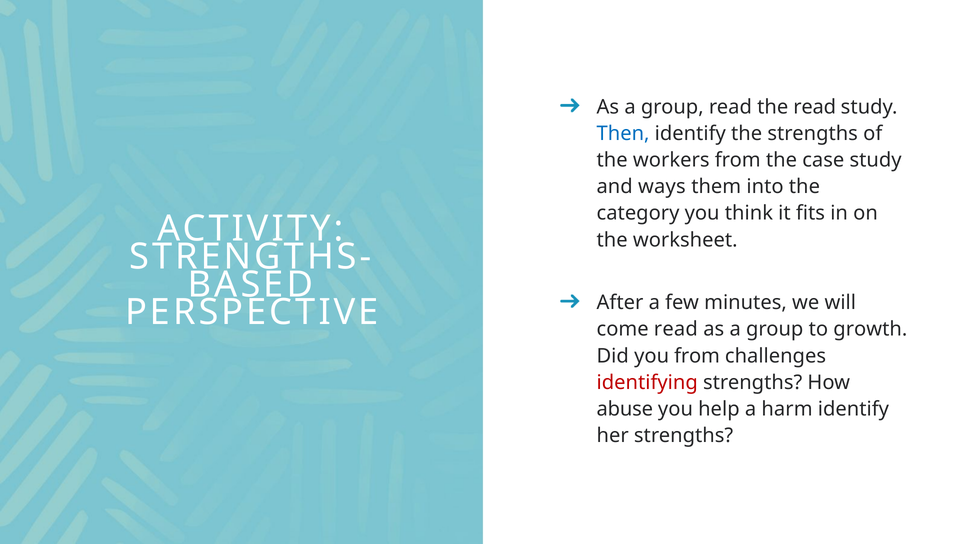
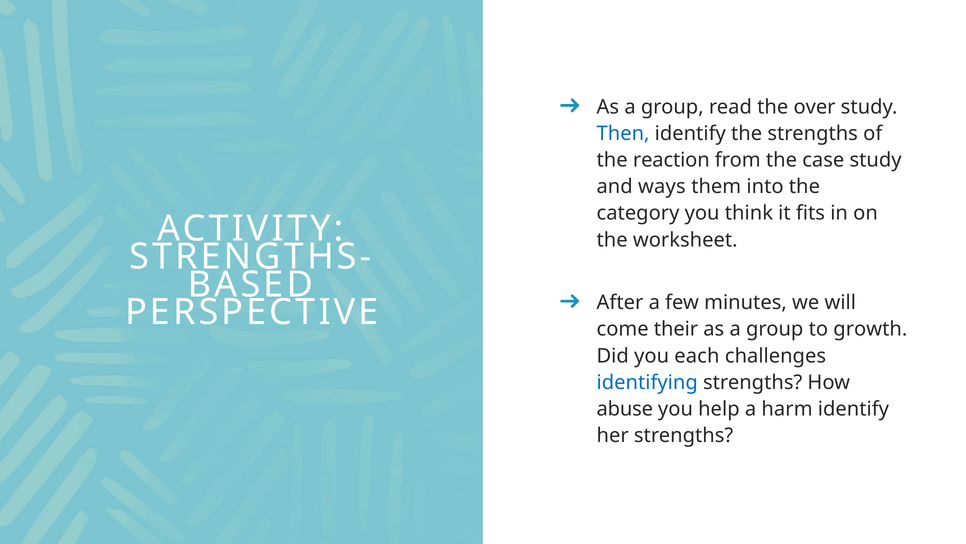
the read: read -> over
workers: workers -> reaction
come read: read -> their
you from: from -> each
identifying colour: red -> blue
